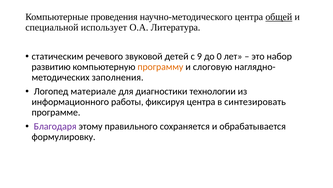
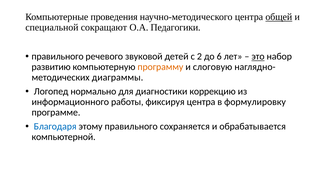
использует: использует -> сокращают
Литература: Литература -> Педагогики
статическим at (57, 56): статическим -> правильного
9: 9 -> 2
0: 0 -> 6
это underline: none -> present
заполнения: заполнения -> диаграммы
материале: материале -> нормально
технологии: технологии -> коррекцию
синтезировать: синтезировать -> формулировку
Благодаря colour: purple -> blue
формулировку: формулировку -> компьютерной
